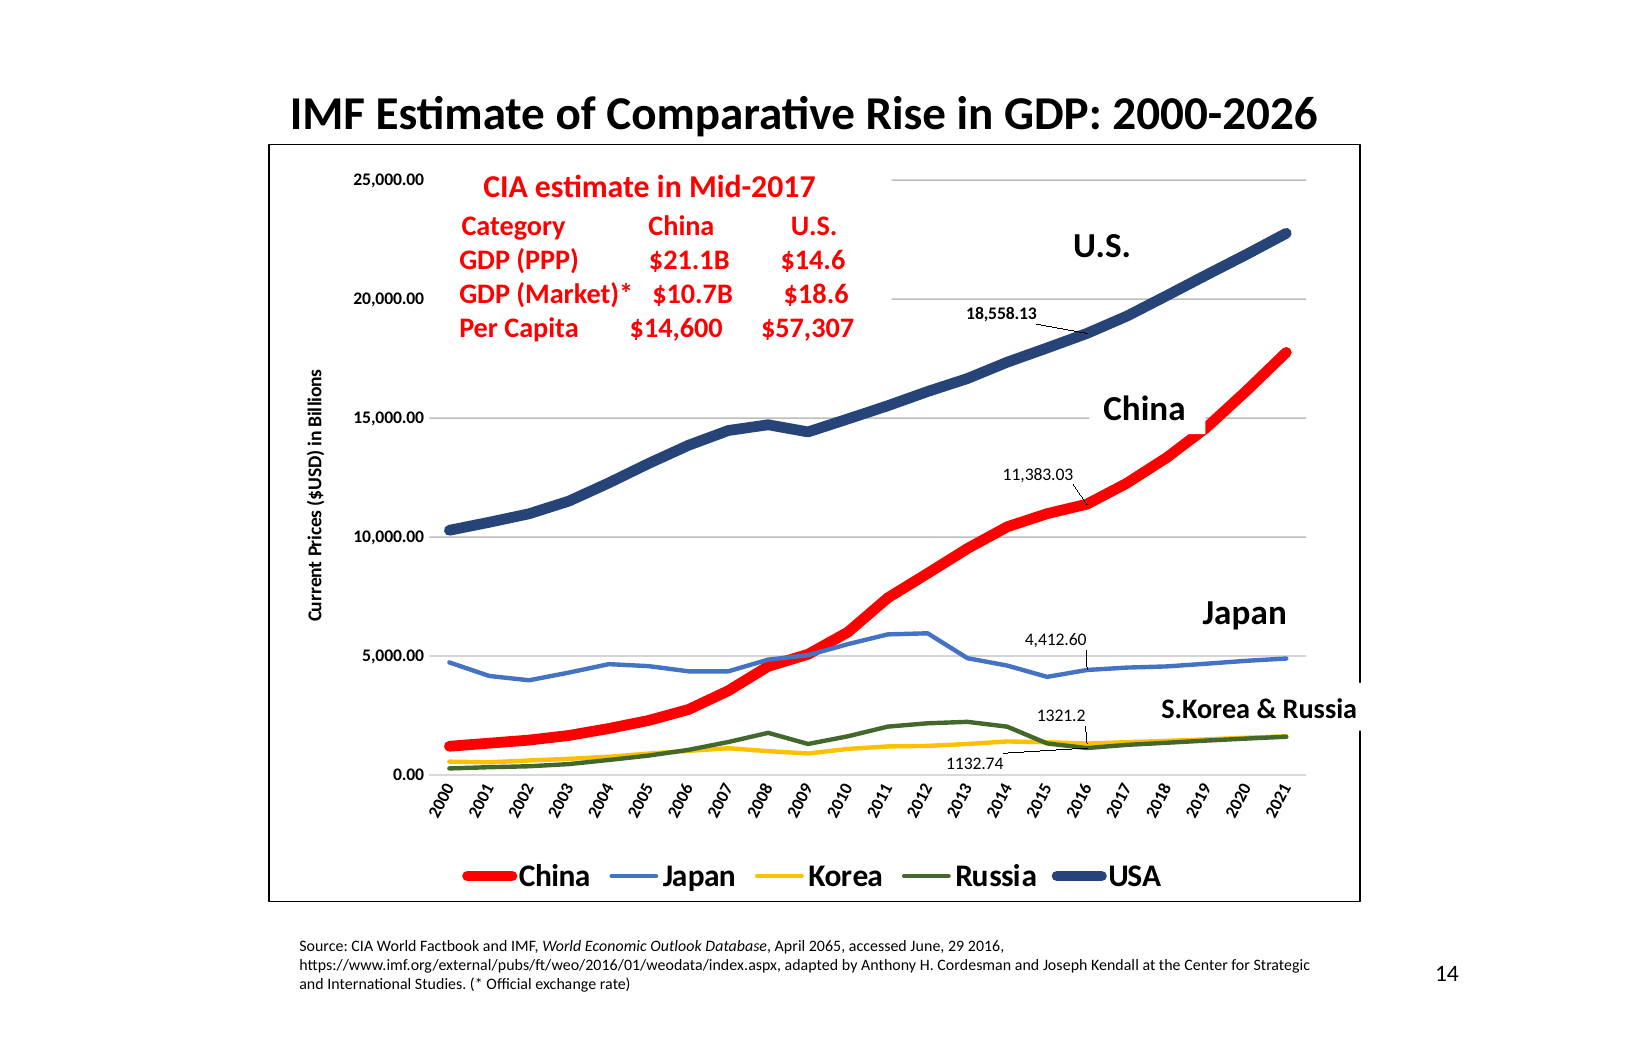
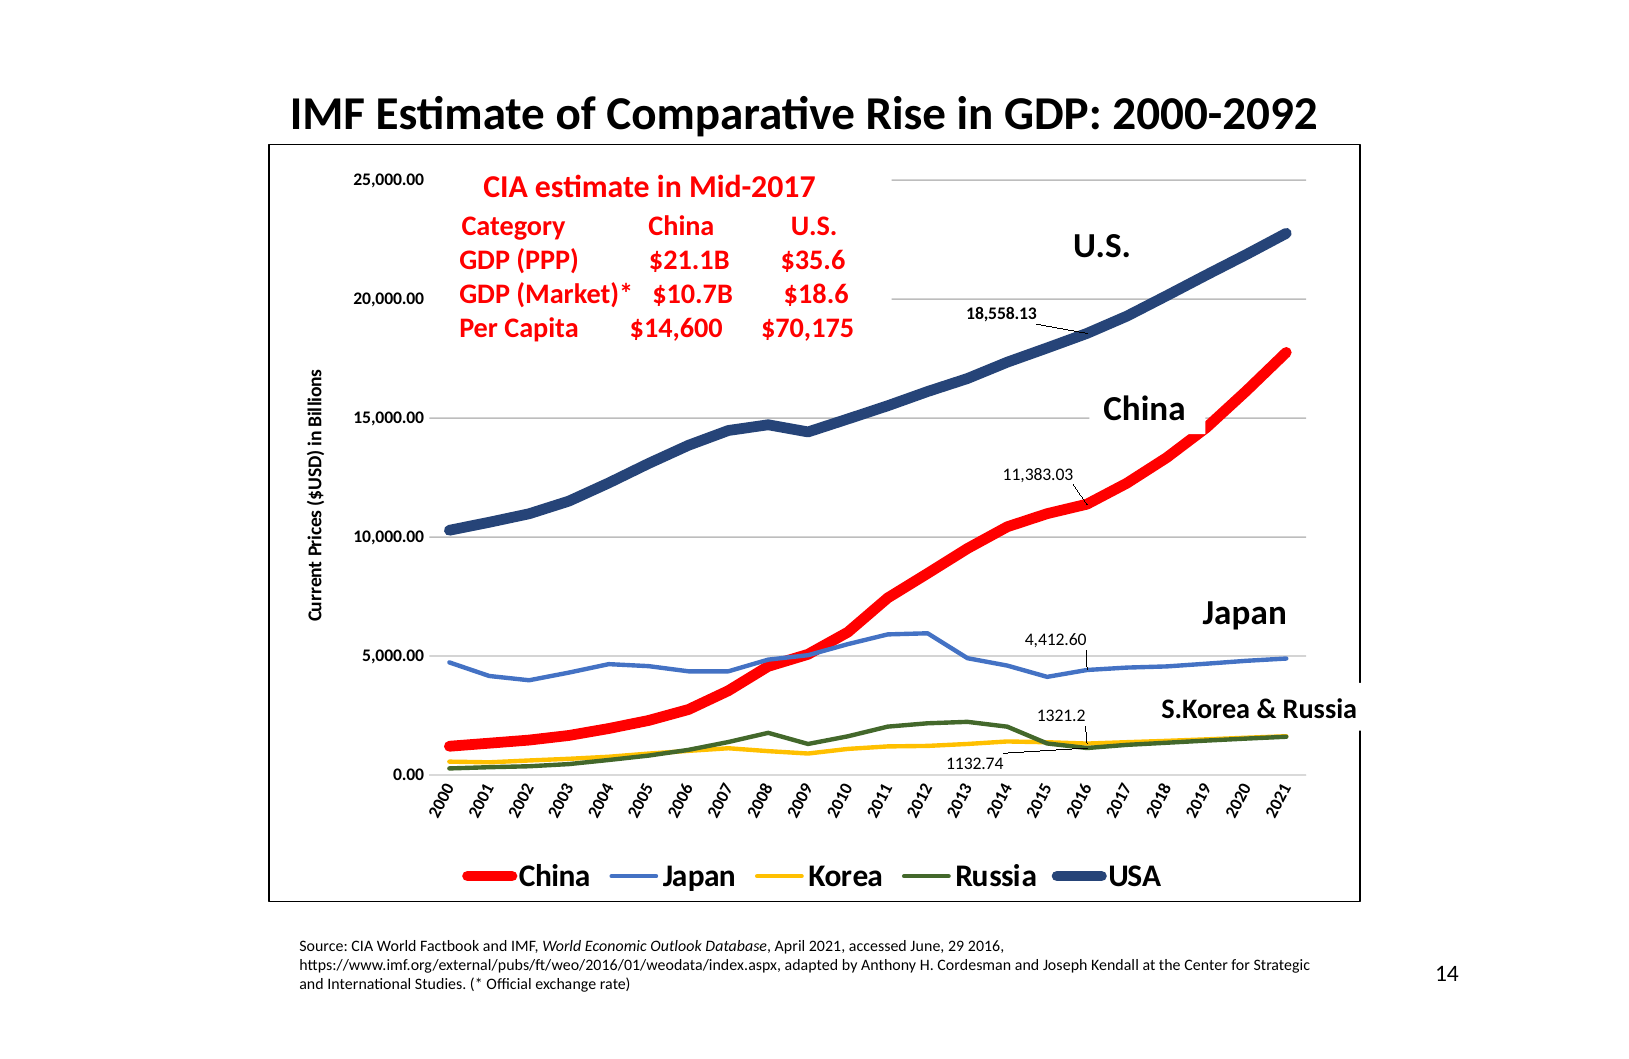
2000-2026: 2000-2026 -> 2000-2092
$14.6: $14.6 -> $35.6
$57,307: $57,307 -> $70,175
2065: 2065 -> 2021
